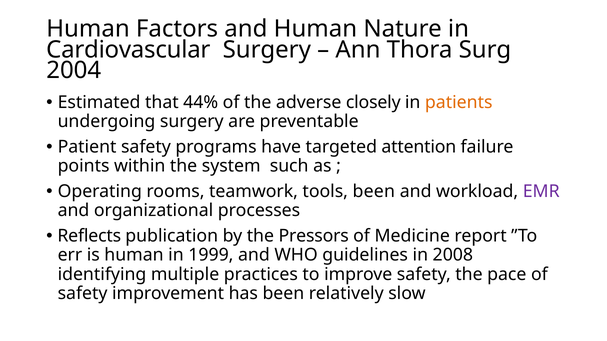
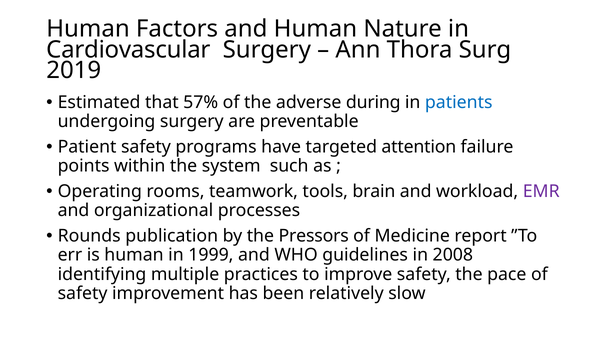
2004: 2004 -> 2019
44%: 44% -> 57%
closely: closely -> during
patients colour: orange -> blue
tools been: been -> brain
Reflects: Reflects -> Rounds
